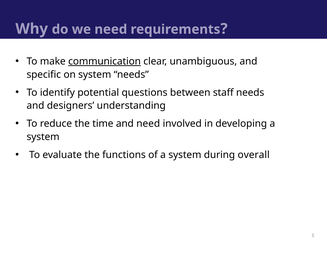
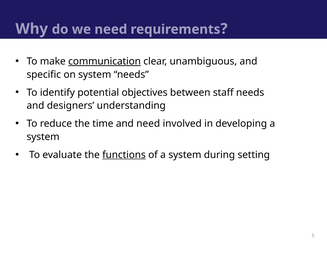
questions: questions -> objectives
functions underline: none -> present
overall: overall -> setting
